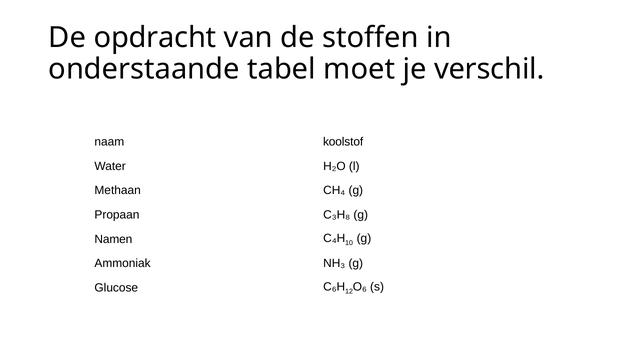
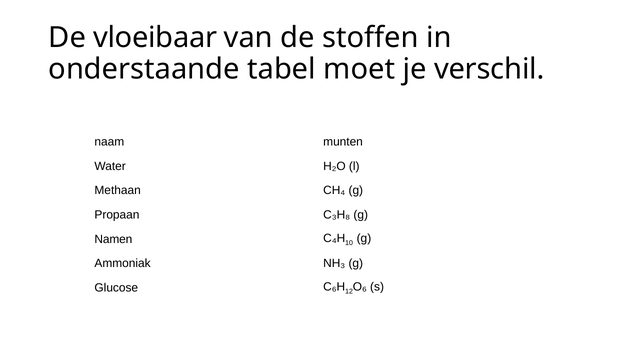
opdracht: opdracht -> vloeibaar
koolstof: koolstof -> munten
